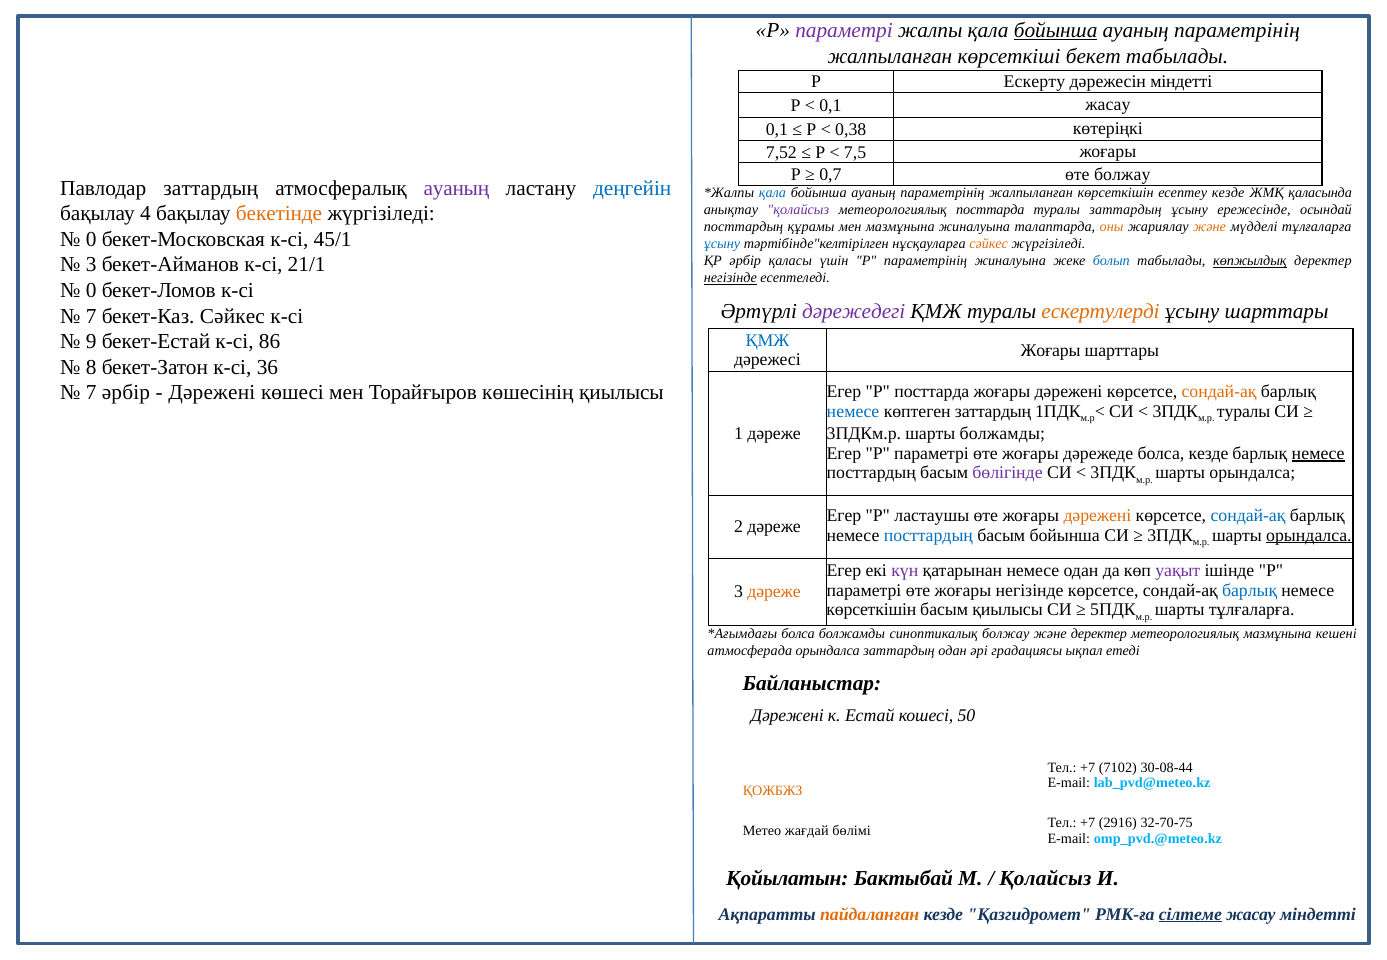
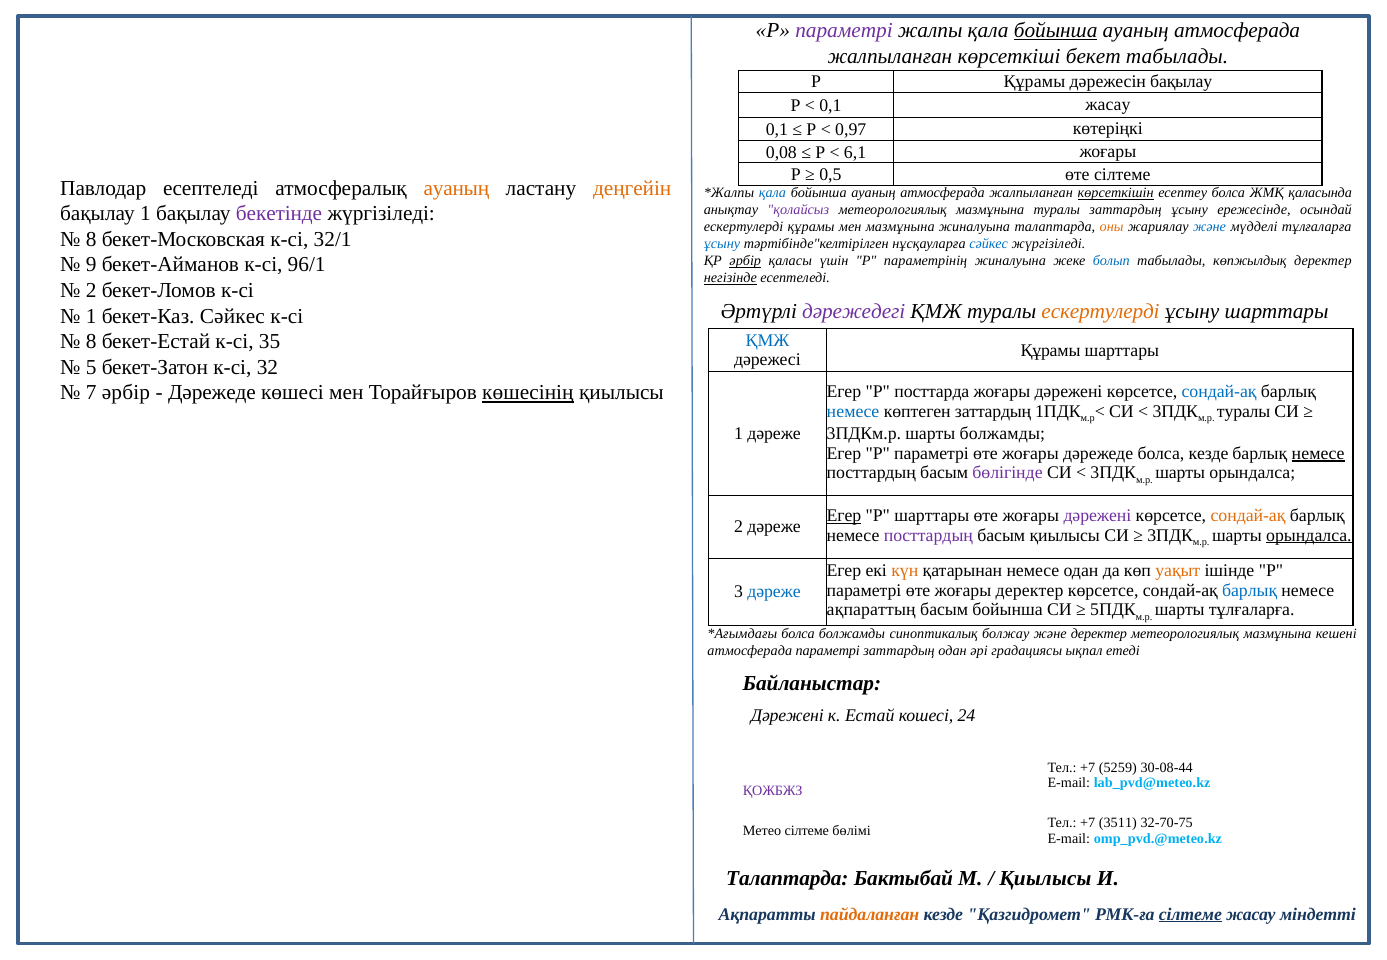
параметрінің at (1237, 31): параметрінің -> атмосферада
Р Ескерту: Ескерту -> Құрамы
дәрежесін міндетті: міндетті -> бақылау
0,38: 0,38 -> 0,97
7,52: 7,52 -> 0,08
7,5: 7,5 -> 6,1
0,7: 0,7 -> 0,5
өте болжау: болжау -> сілтеме
Павлодар заттардың: заттардың -> есептеледі
ауаның at (456, 188) colour: purple -> orange
деңгейін colour: blue -> orange
параметрінің at (942, 193): параметрінің -> атмосферада
көрсеткішін at (1116, 193) underline: none -> present
есептеу кезде: кезде -> болса
посттарда at (990, 210): посттарда -> мазмұнына
бақылау 4: 4 -> 1
бекетінде colour: orange -> purple
посттардың at (744, 227): посттардың -> ескертулерді
және at (1210, 227) colour: orange -> blue
0 at (91, 239): 0 -> 8
45/1: 45/1 -> 32/1
сәйкес at (989, 244) colour: orange -> blue
әрбір at (745, 261) underline: none -> present
көпжылдық underline: present -> none
3 at (91, 265): 3 -> 9
21/1: 21/1 -> 96/1
0 at (91, 291): 0 -> 2
7 at (91, 316): 7 -> 1
9 at (91, 342): 9 -> 8
86: 86 -> 35
Жоғары at (1051, 350): Жоғары -> Құрамы
8: 8 -> 5
36: 36 -> 32
Дәрежені at (212, 393): Дәрежені -> Дәрежеде
көшесінің underline: none -> present
сондай-ақ at (1219, 392) colour: orange -> blue
Егер at (844, 516) underline: none -> present
Р ластаушы: ластаушы -> шарттары
дәрежені at (1097, 516) colour: orange -> purple
сондай-ақ at (1248, 516) colour: blue -> orange
посттардың at (928, 535) colour: blue -> purple
басым бойынша: бойынша -> қиылысы
күн colour: purple -> orange
уақыт colour: purple -> orange
жоғары негізінде: негізінде -> деректер
дәреже at (774, 592) colour: orange -> blue
көрсеткішін at (871, 610): көрсеткішін -> ақпараттың
басым қиылысы: қиылысы -> бойынша
атмосферада орындалса: орындалса -> параметрі
50: 50 -> 24
7102: 7102 -> 5259
ҚОЖБЖЗ colour: orange -> purple
2916: 2916 -> 3511
Метео жағдай: жағдай -> сілтеме
Қойылатын at (787, 878): Қойылатын -> Талаптарда
Қолайсыз at (1045, 878): Қолайсыз -> Қиылысы
